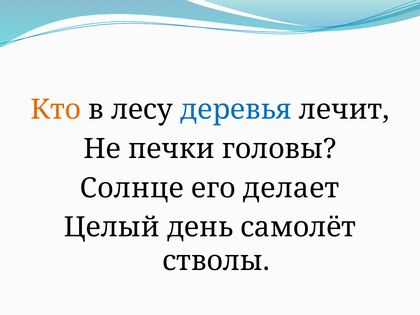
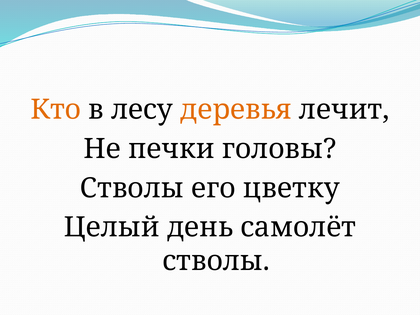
деревья colour: blue -> orange
Солнце at (132, 188): Солнце -> Стволы
делает: делает -> цветку
